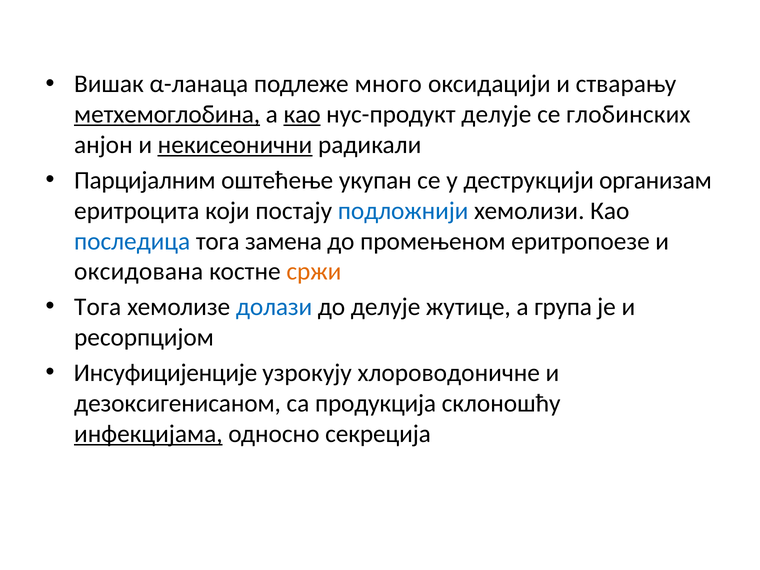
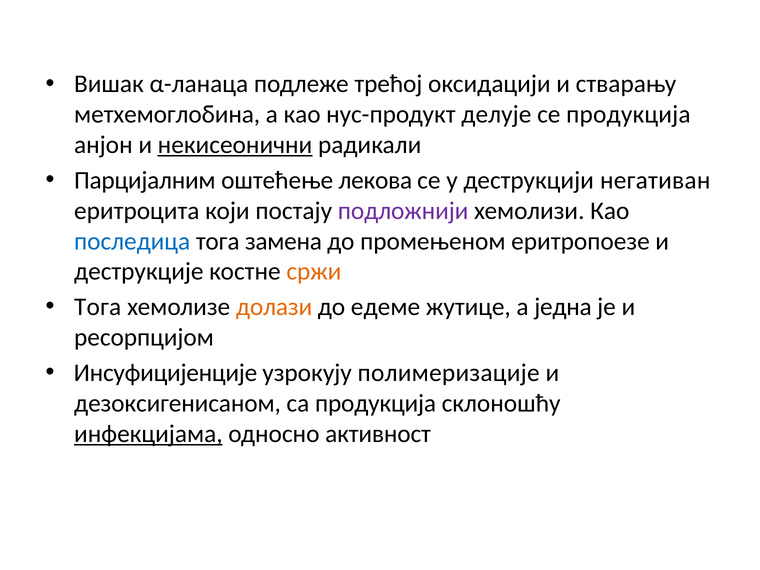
много: много -> трећој
метхемоглобина underline: present -> none
као at (302, 115) underline: present -> none
се глобинских: глобинских -> продукција
укупан: укупан -> лекова
организам: организам -> негативан
подложнији colour: blue -> purple
оксидована: оксидована -> деструкције
долази colour: blue -> orange
до делује: делује -> едеме
група: група -> једна
хлороводоничне: хлороводоничне -> полимеризације
секреција: секреција -> активност
